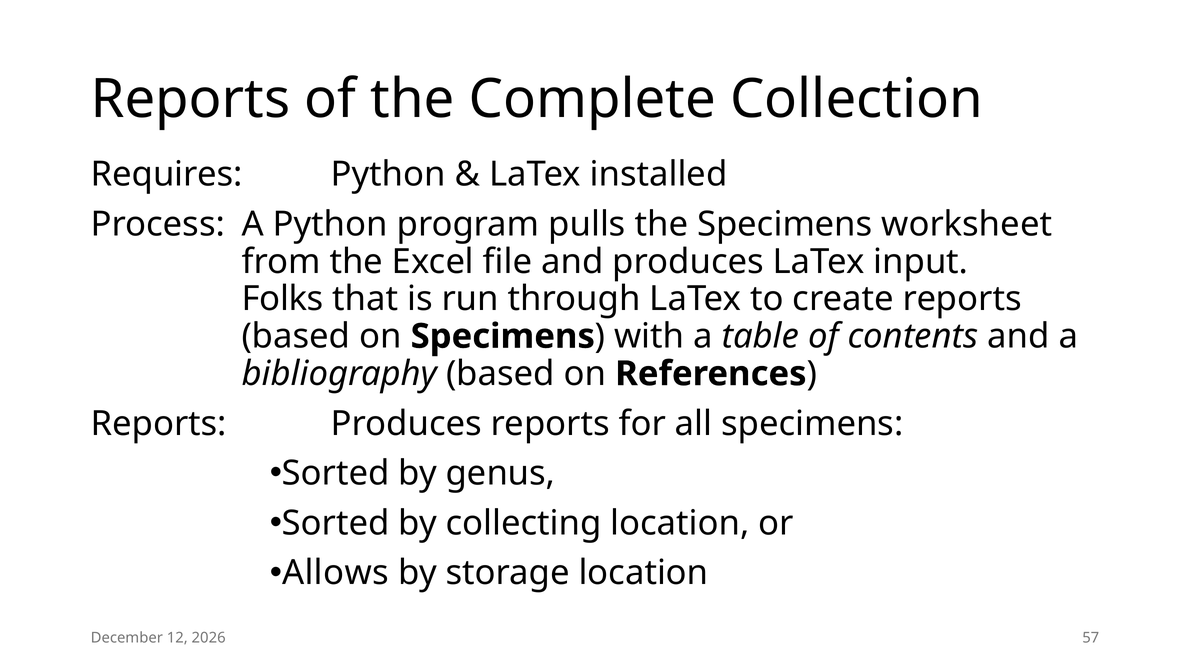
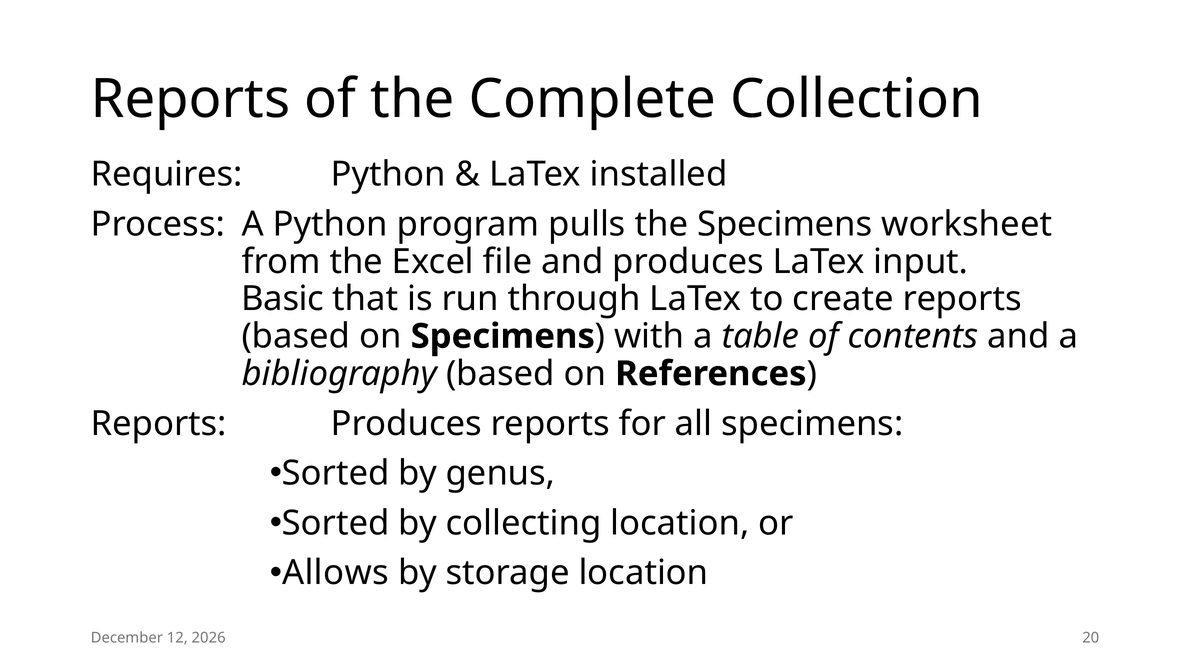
Folks: Folks -> Basic
57: 57 -> 20
